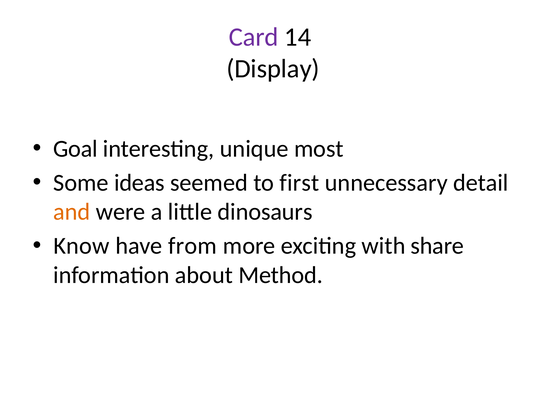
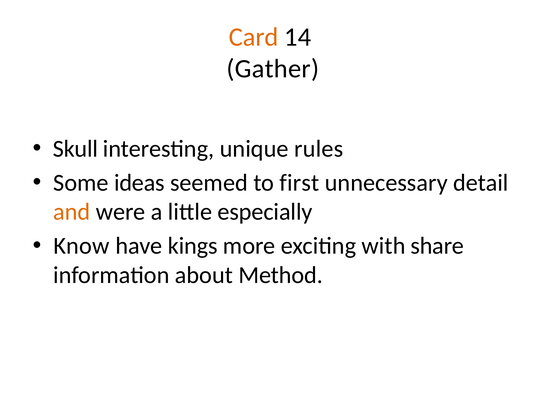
Card colour: purple -> orange
Display: Display -> Gather
Goal: Goal -> Skull
most: most -> rules
dinosaurs: dinosaurs -> especially
from: from -> kings
